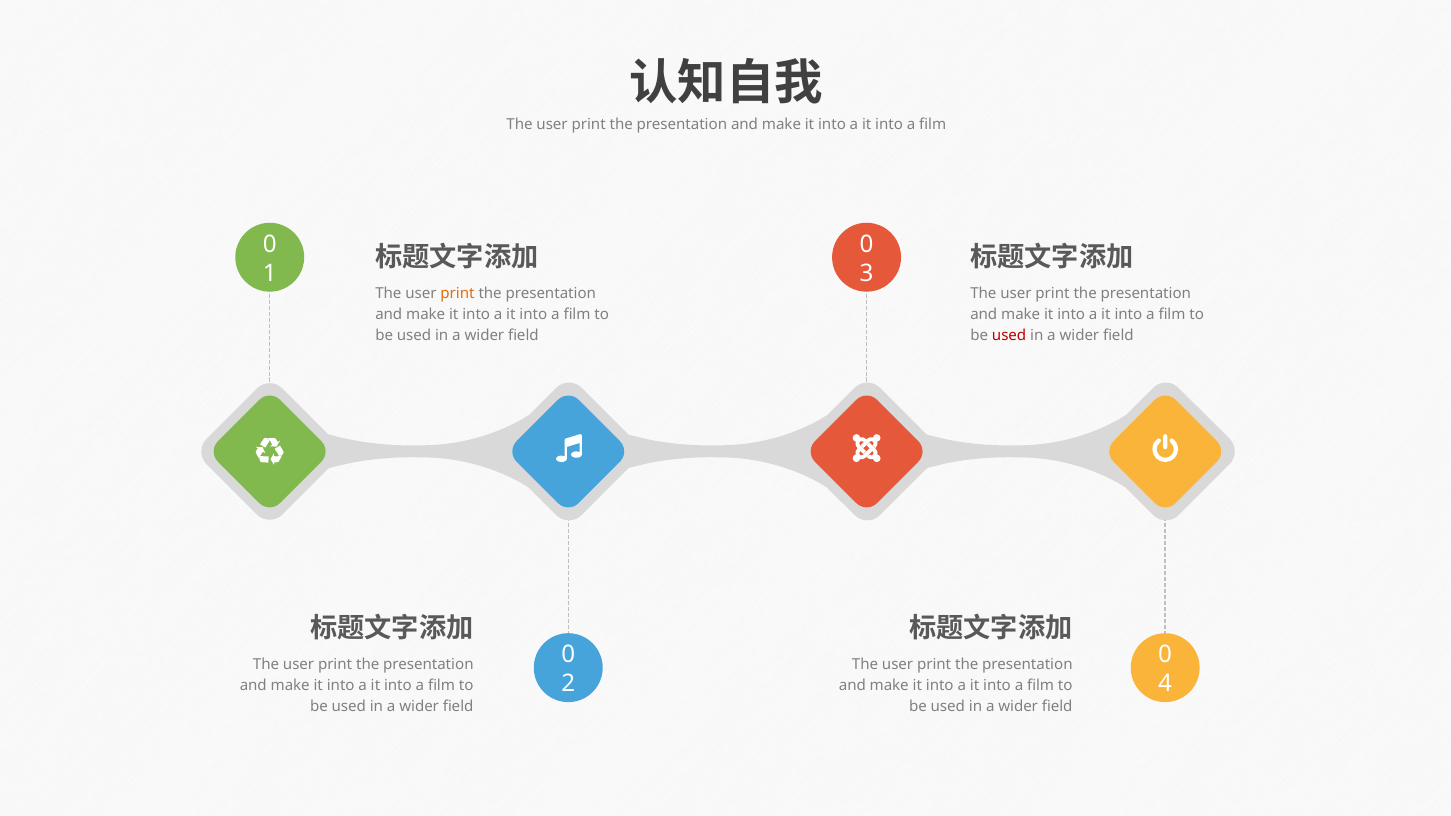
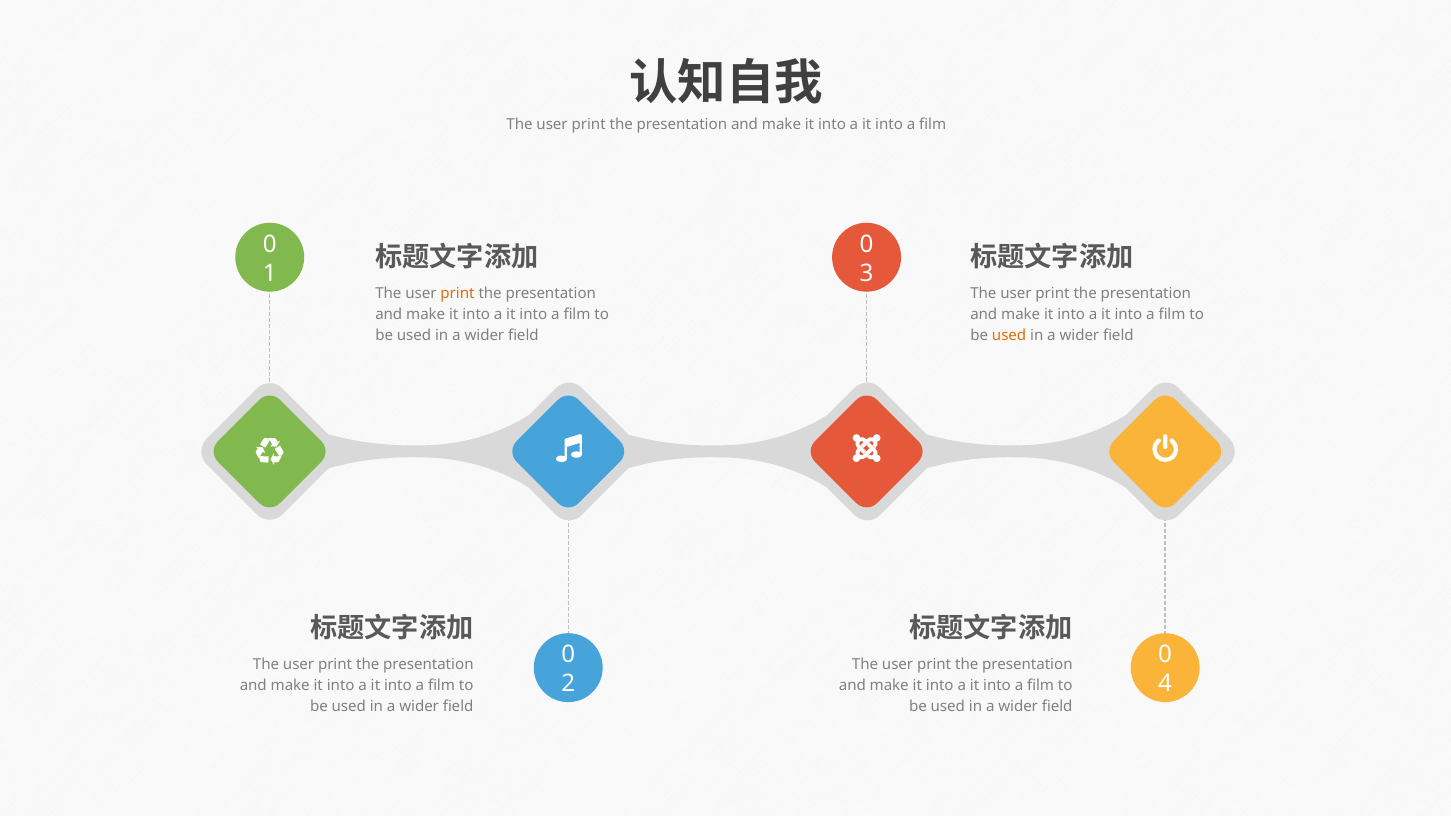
used at (1009, 335) colour: red -> orange
